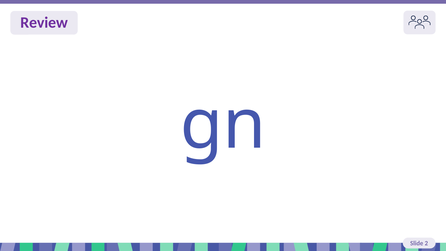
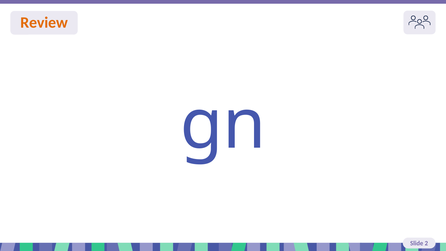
Review colour: purple -> orange
